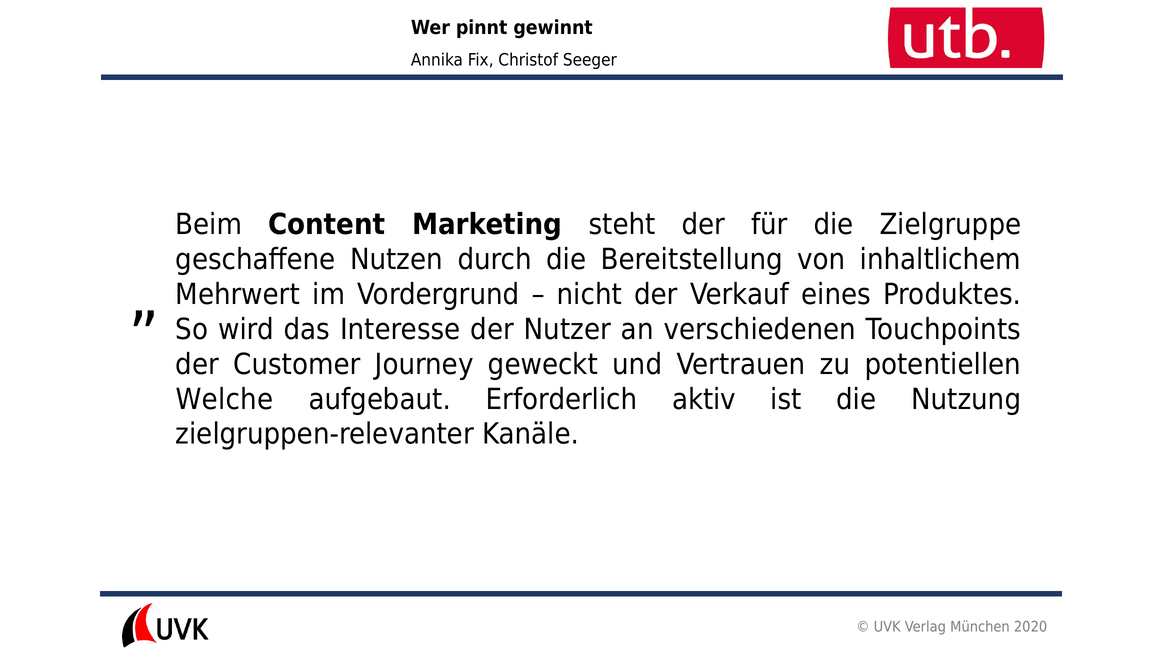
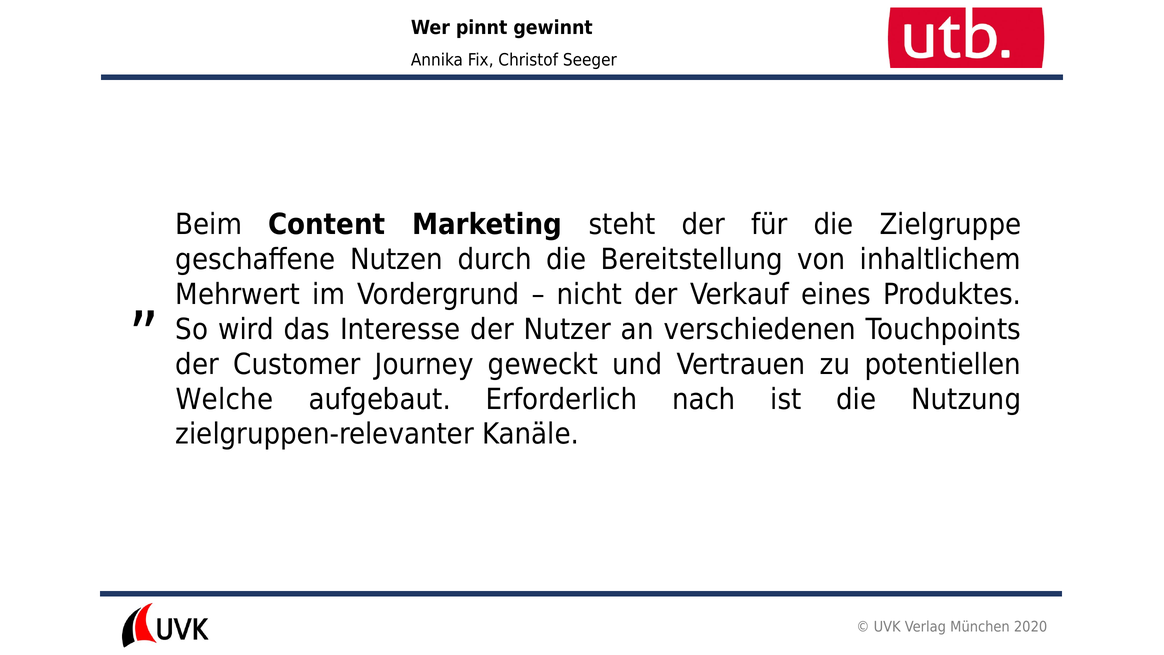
aktiv: aktiv -> nach
